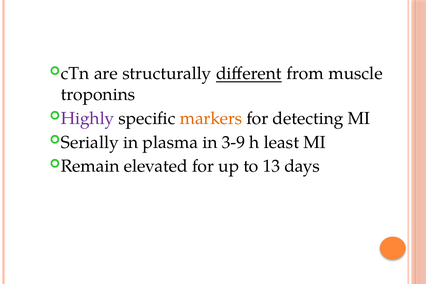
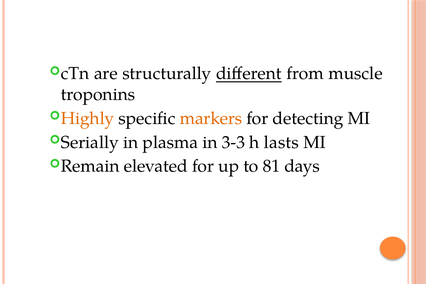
Highly colour: purple -> orange
3-9: 3-9 -> 3-3
least: least -> lasts
13: 13 -> 81
